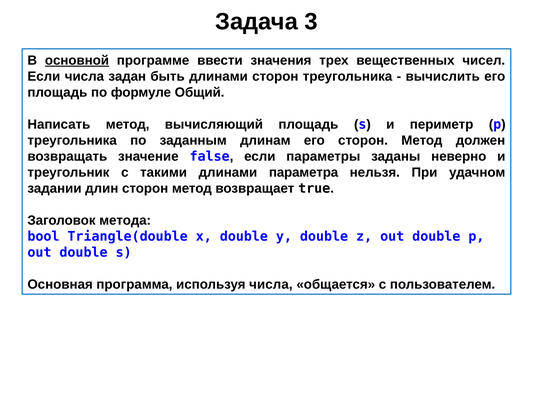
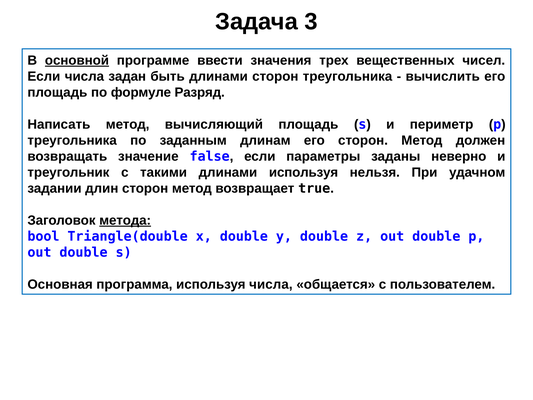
Общий: Общий -> Разряд
длинами параметра: параметра -> используя
метода underline: none -> present
